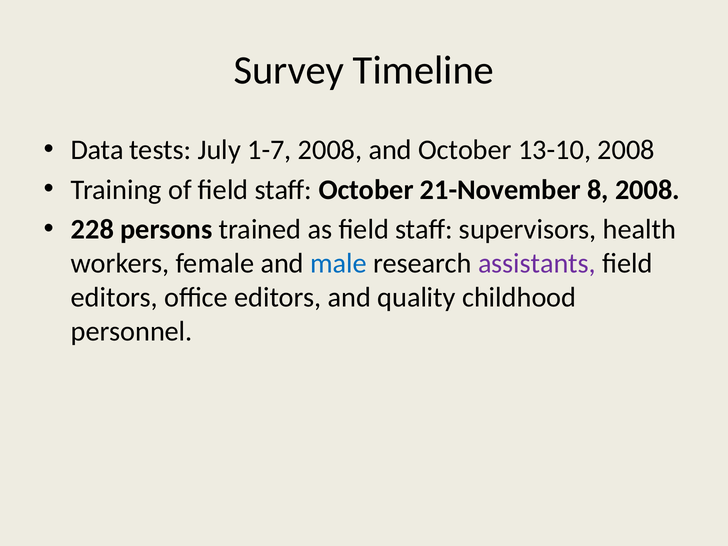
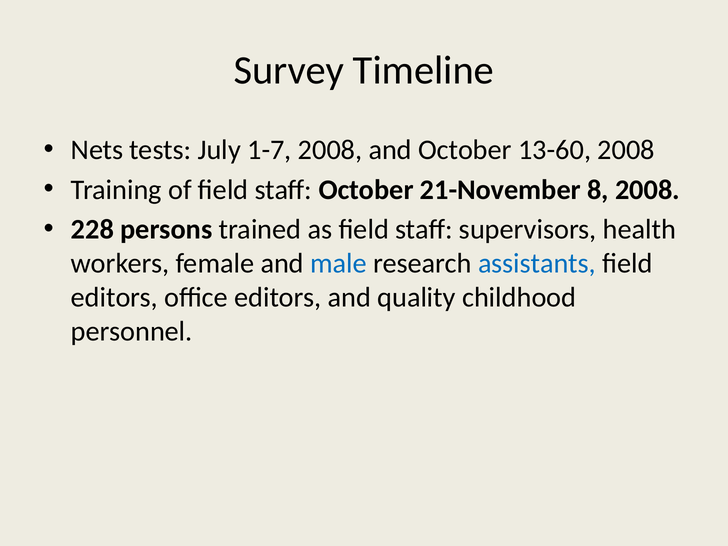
Data: Data -> Nets
13-10: 13-10 -> 13-60
assistants colour: purple -> blue
